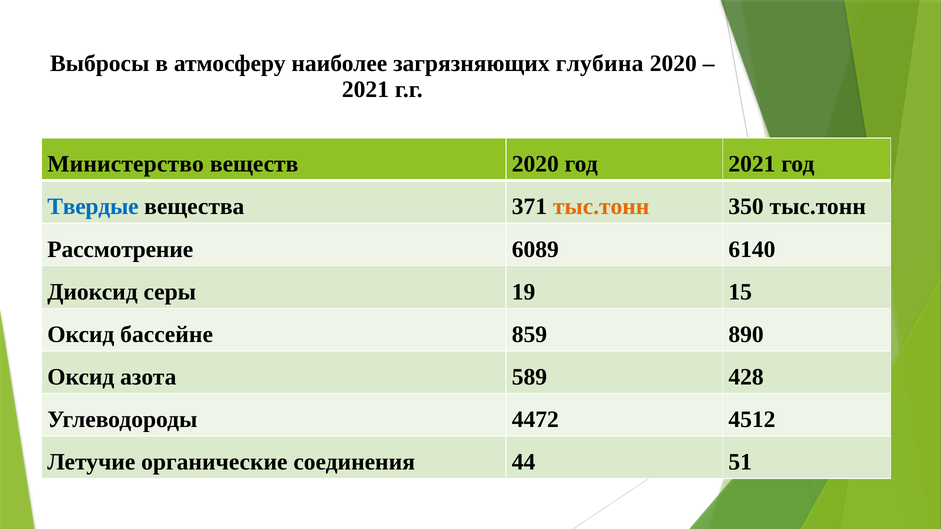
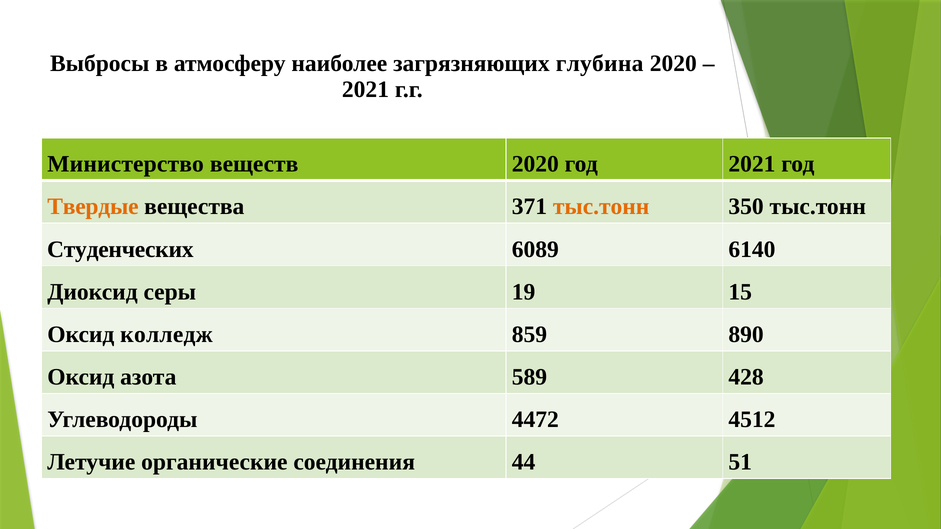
Твердые colour: blue -> orange
Рассмотрение: Рассмотрение -> Студенческих
бассейне: бассейне -> колледж
